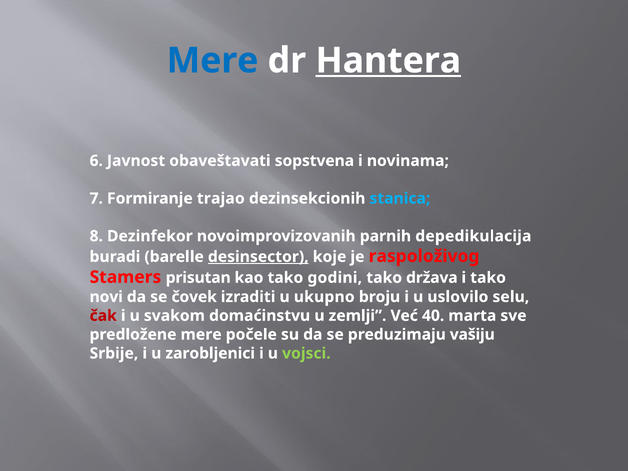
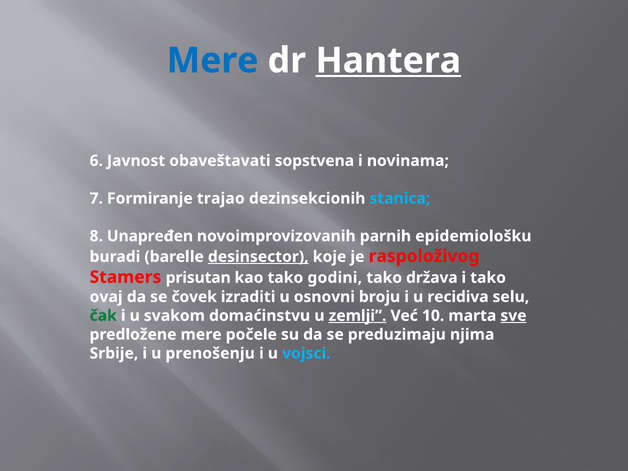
Dezinfekor: Dezinfekor -> Unapređen
depedikulacija: depedikulacija -> epidemiološku
novi: novi -> ovaj
ukupno: ukupno -> osnovni
uslovilo: uslovilo -> recidiva
čak colour: red -> green
zemlji underline: none -> present
40: 40 -> 10
sve underline: none -> present
vašiju: vašiju -> njima
zarobljenici: zarobljenici -> prenošenju
vojsci colour: light green -> light blue
